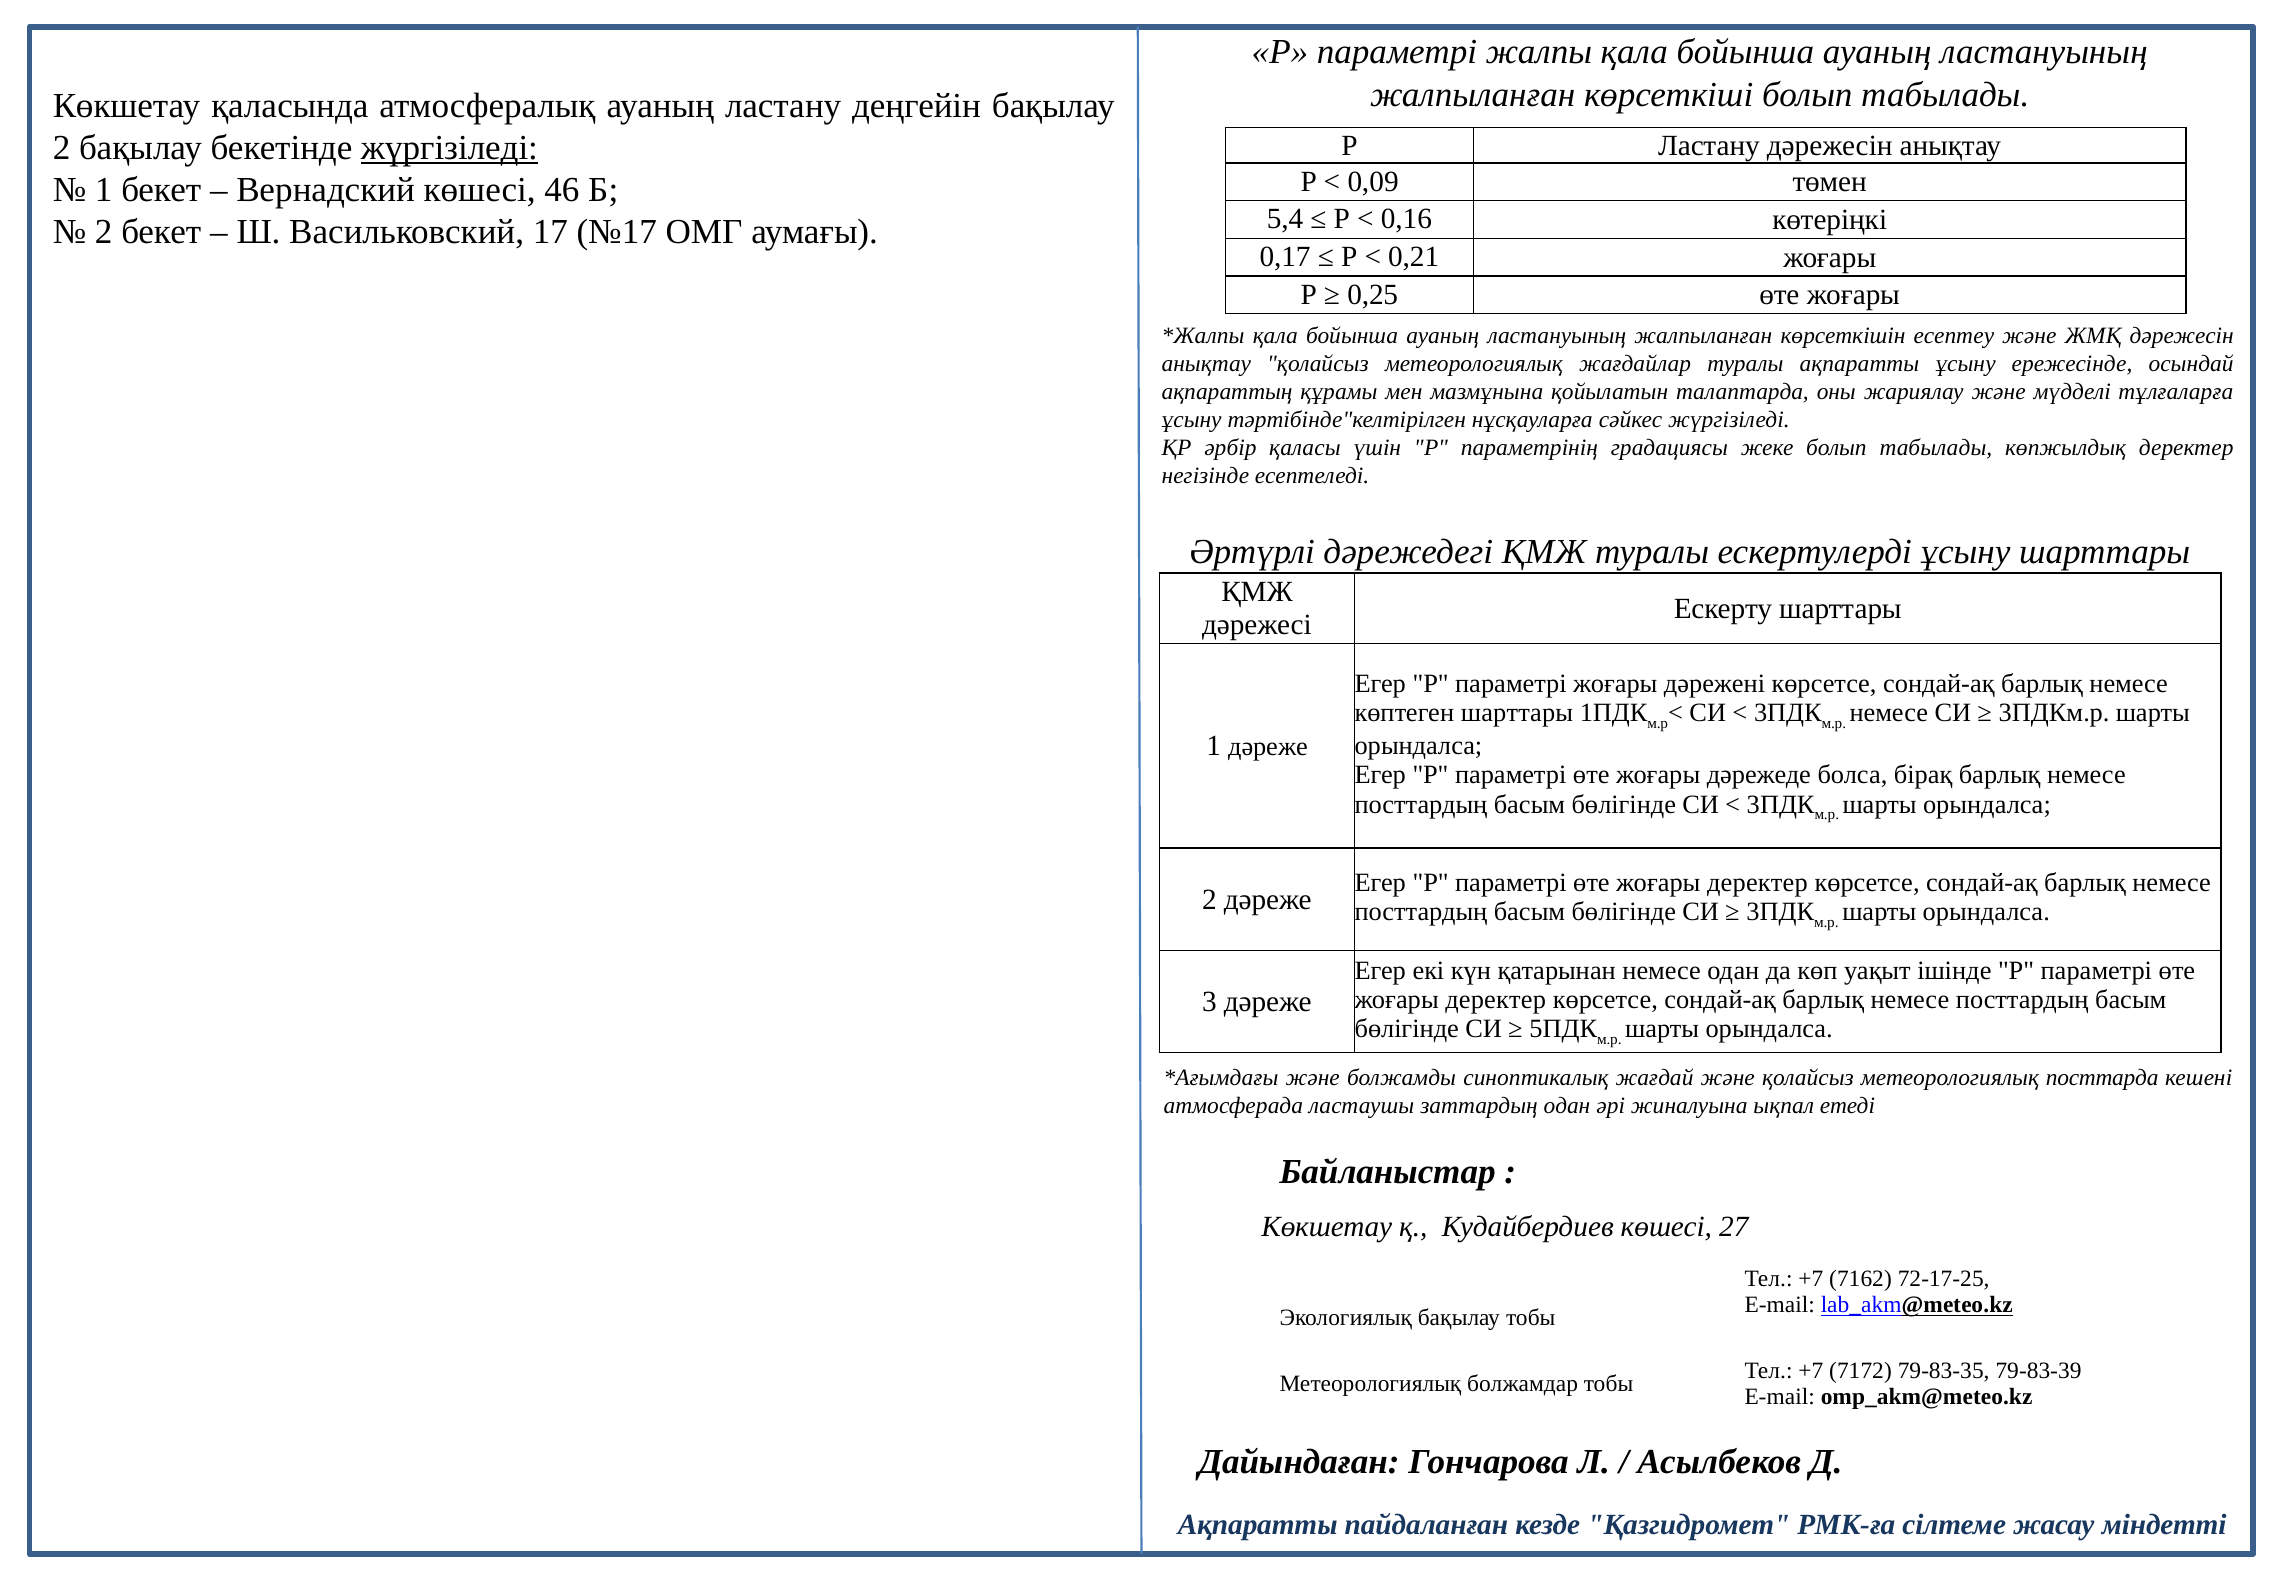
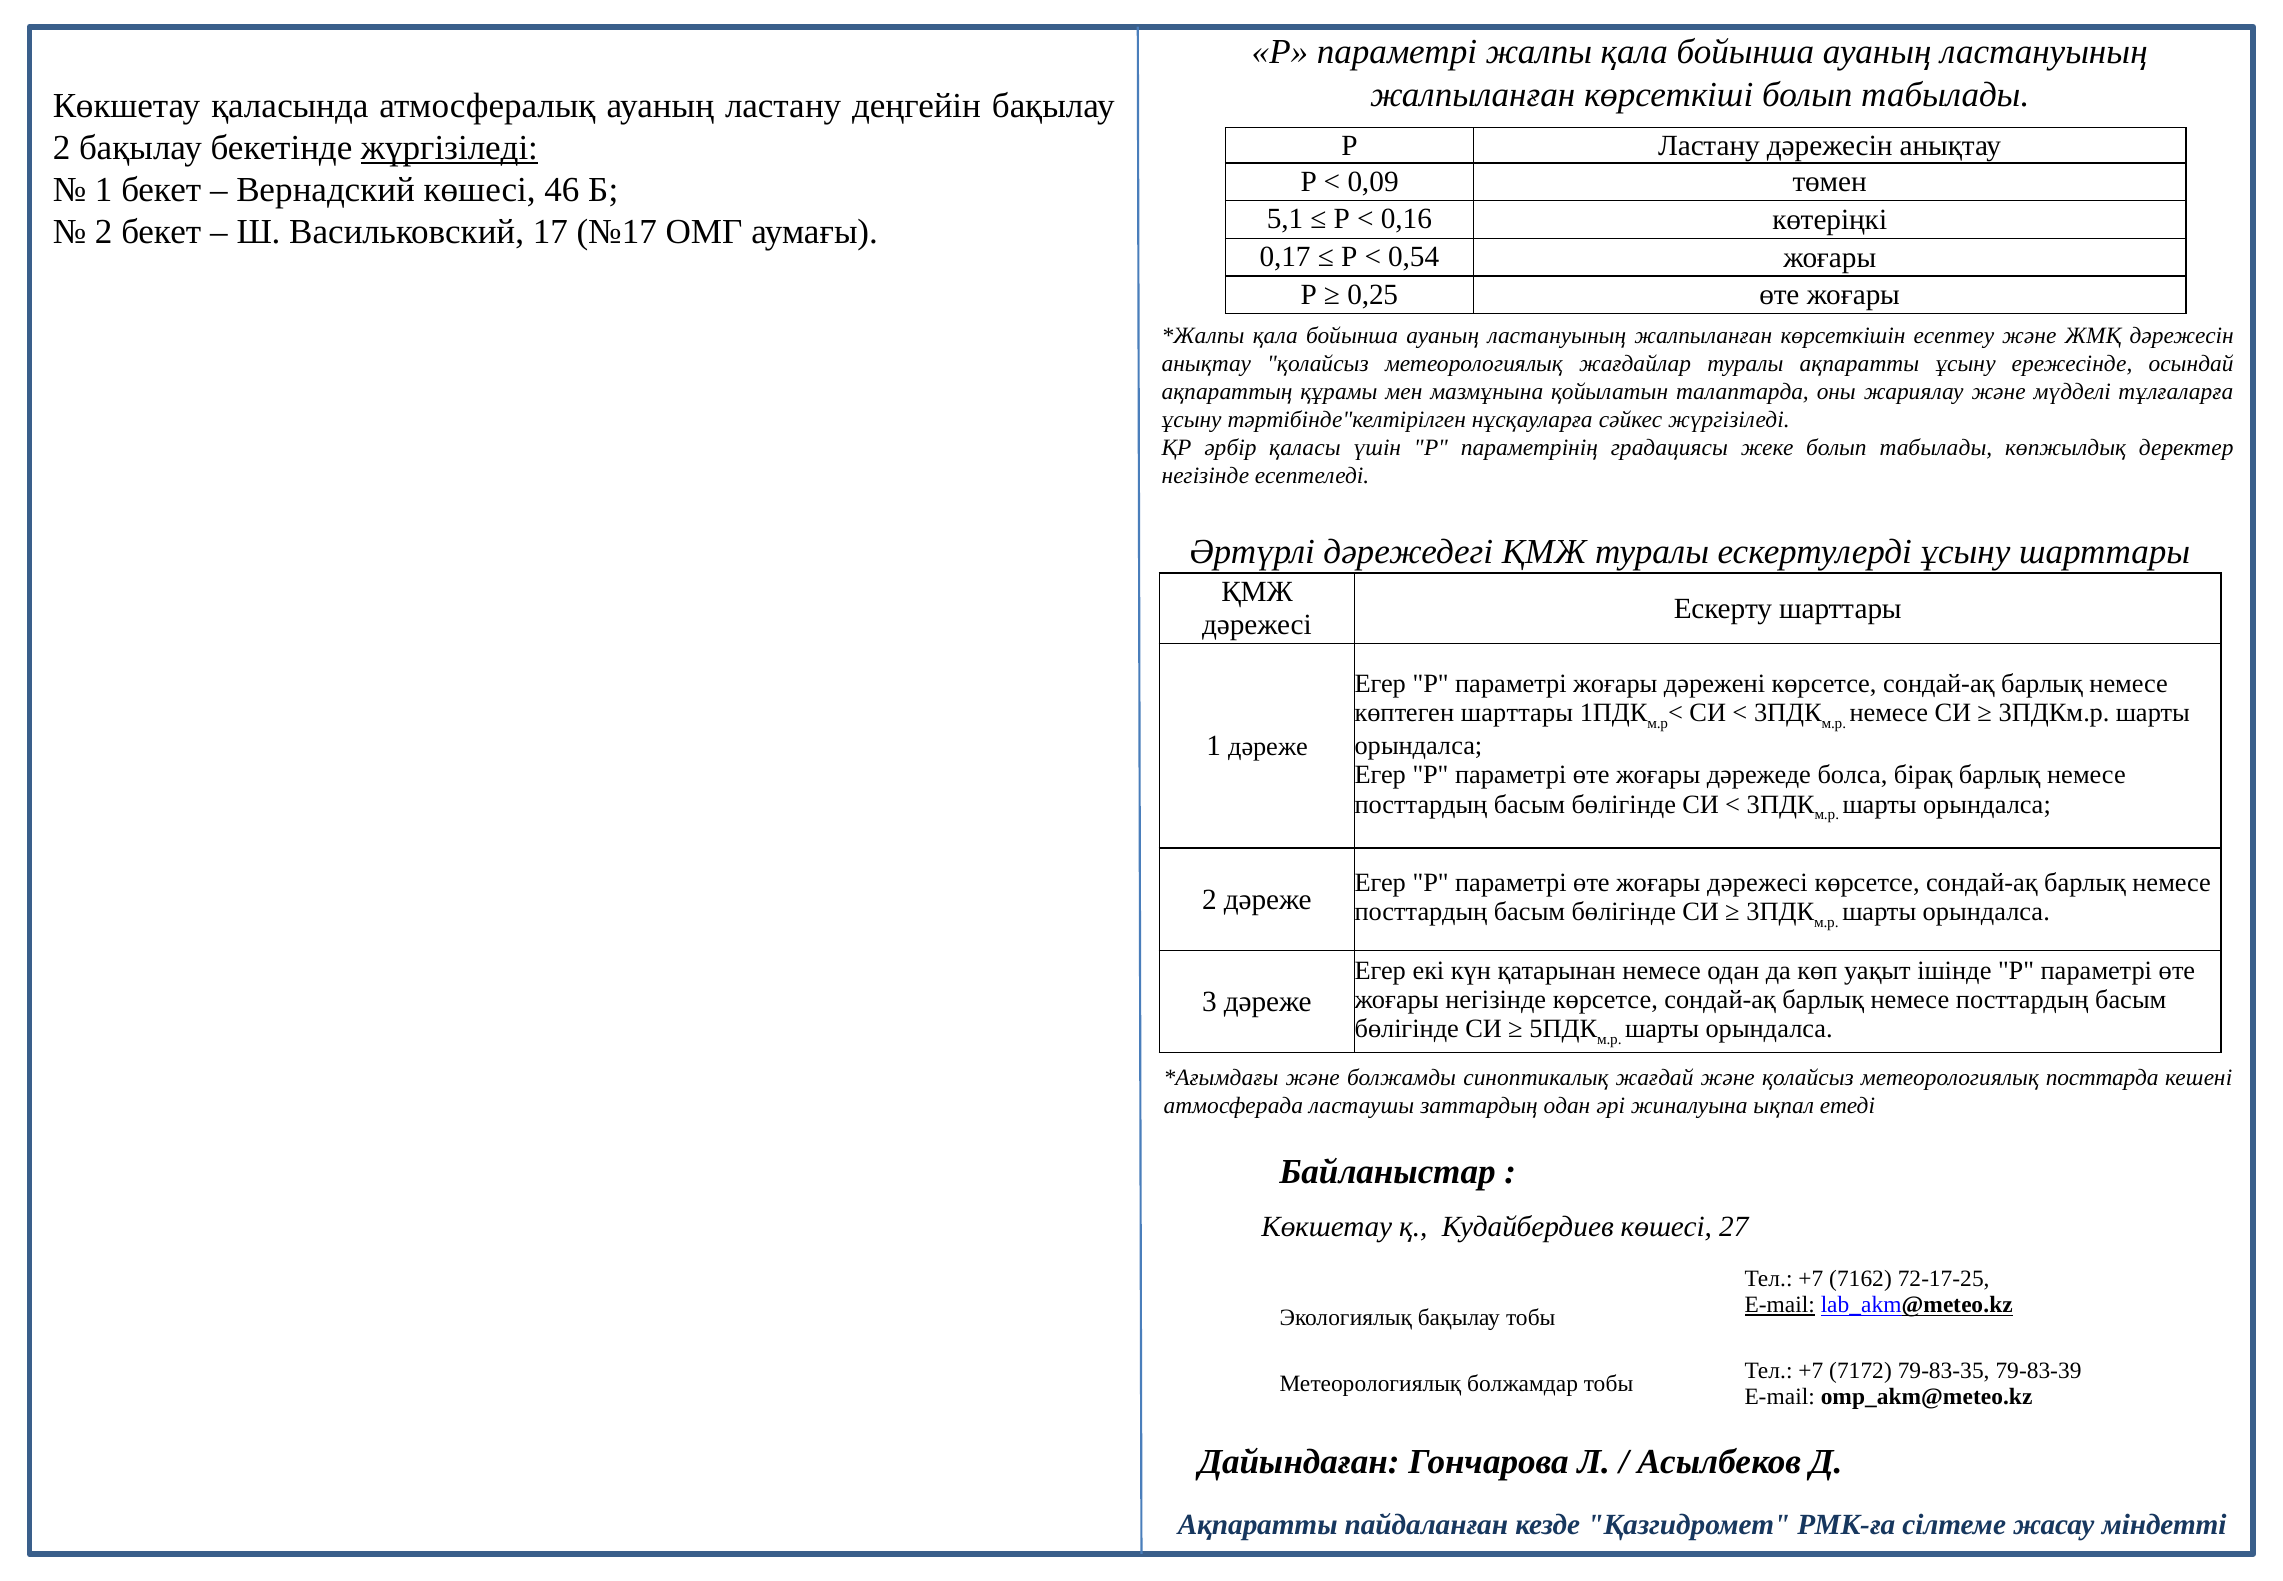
5,4: 5,4 -> 5,1
0,21: 0,21 -> 0,54
деректер at (1757, 883): деректер -> дәрежесі
деректер at (1496, 999): деректер -> негізінде
E-mail at (1780, 1305) underline: none -> present
